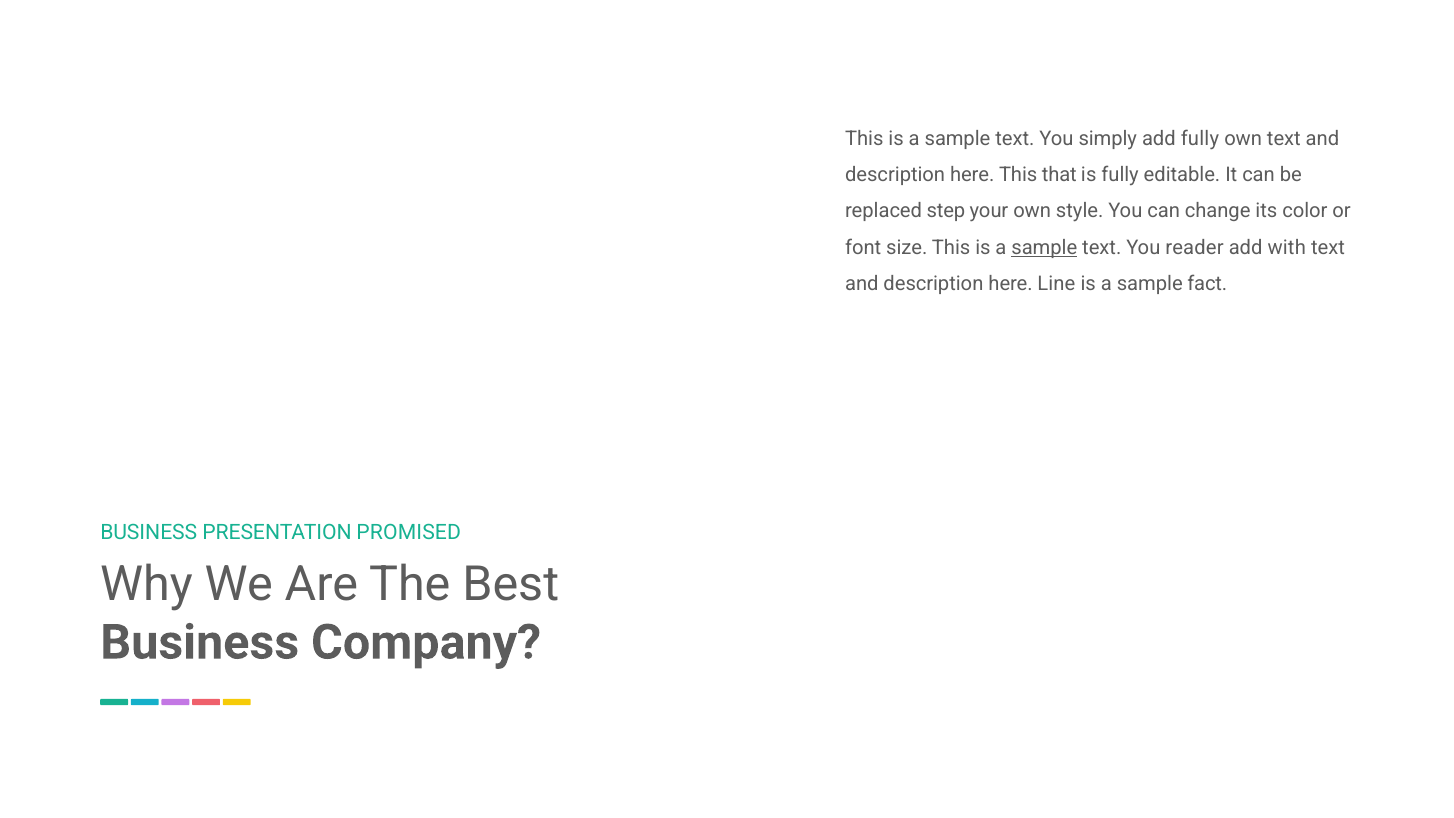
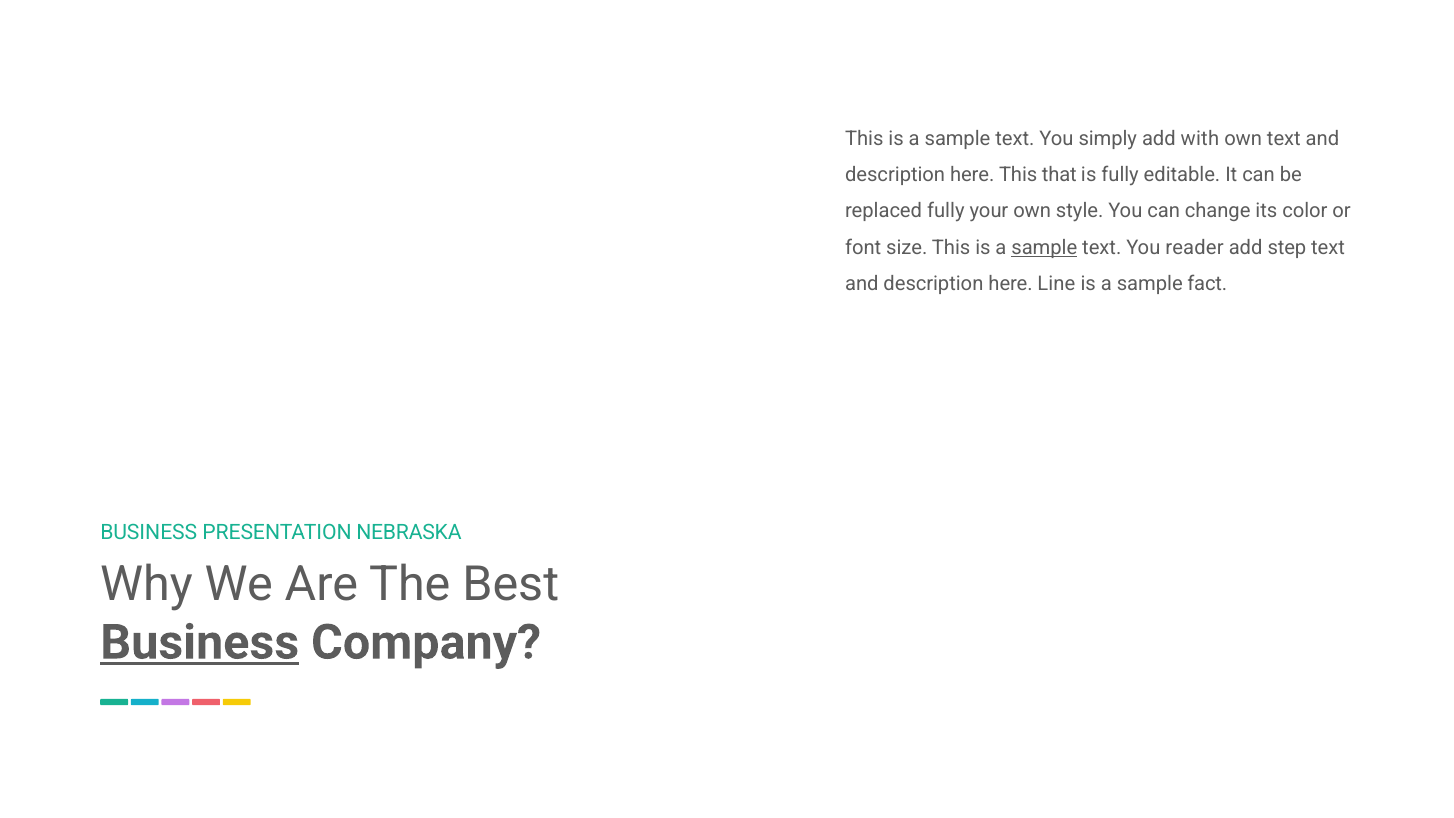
add fully: fully -> with
replaced step: step -> fully
with: with -> step
PROMISED: PROMISED -> NEBRASKA
Business at (200, 642) underline: none -> present
